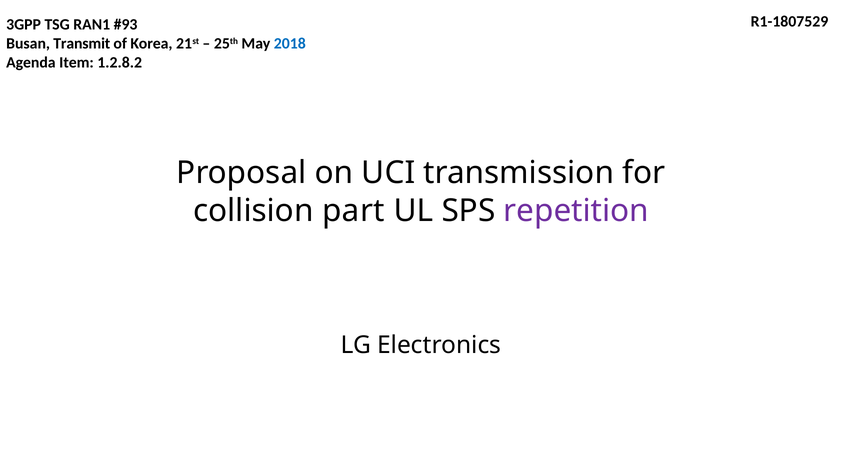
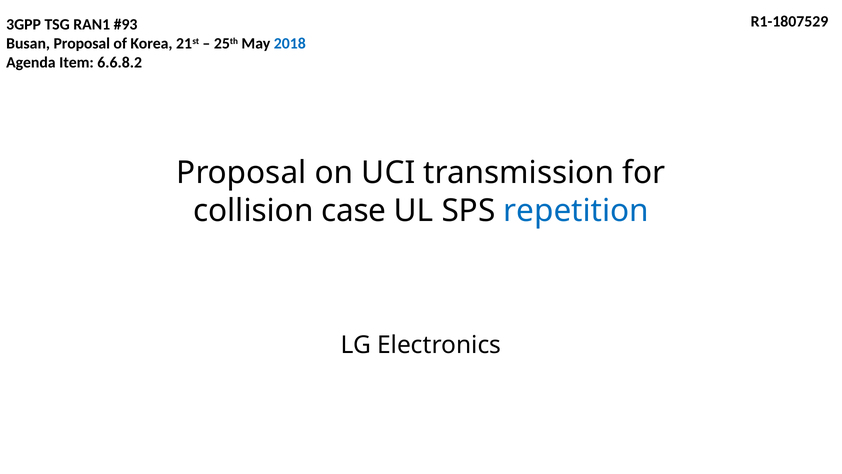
Busan Transmit: Transmit -> Proposal
1.2.8.2: 1.2.8.2 -> 6.6.8.2
part: part -> case
repetition colour: purple -> blue
